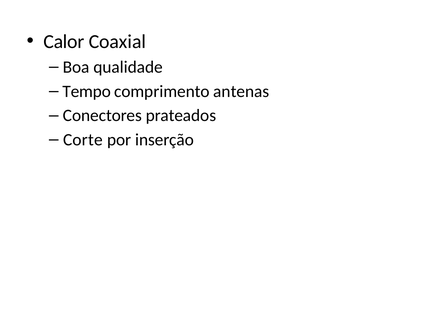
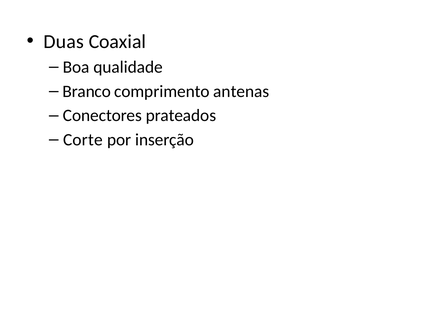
Calor: Calor -> Duas
Tempo: Tempo -> Branco
